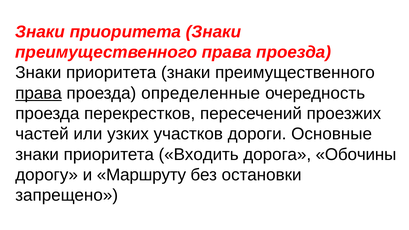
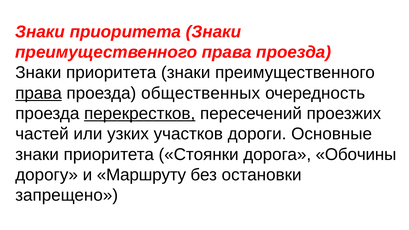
определенные: определенные -> общественных
перекрестков underline: none -> present
Входить: Входить -> Стоянки
